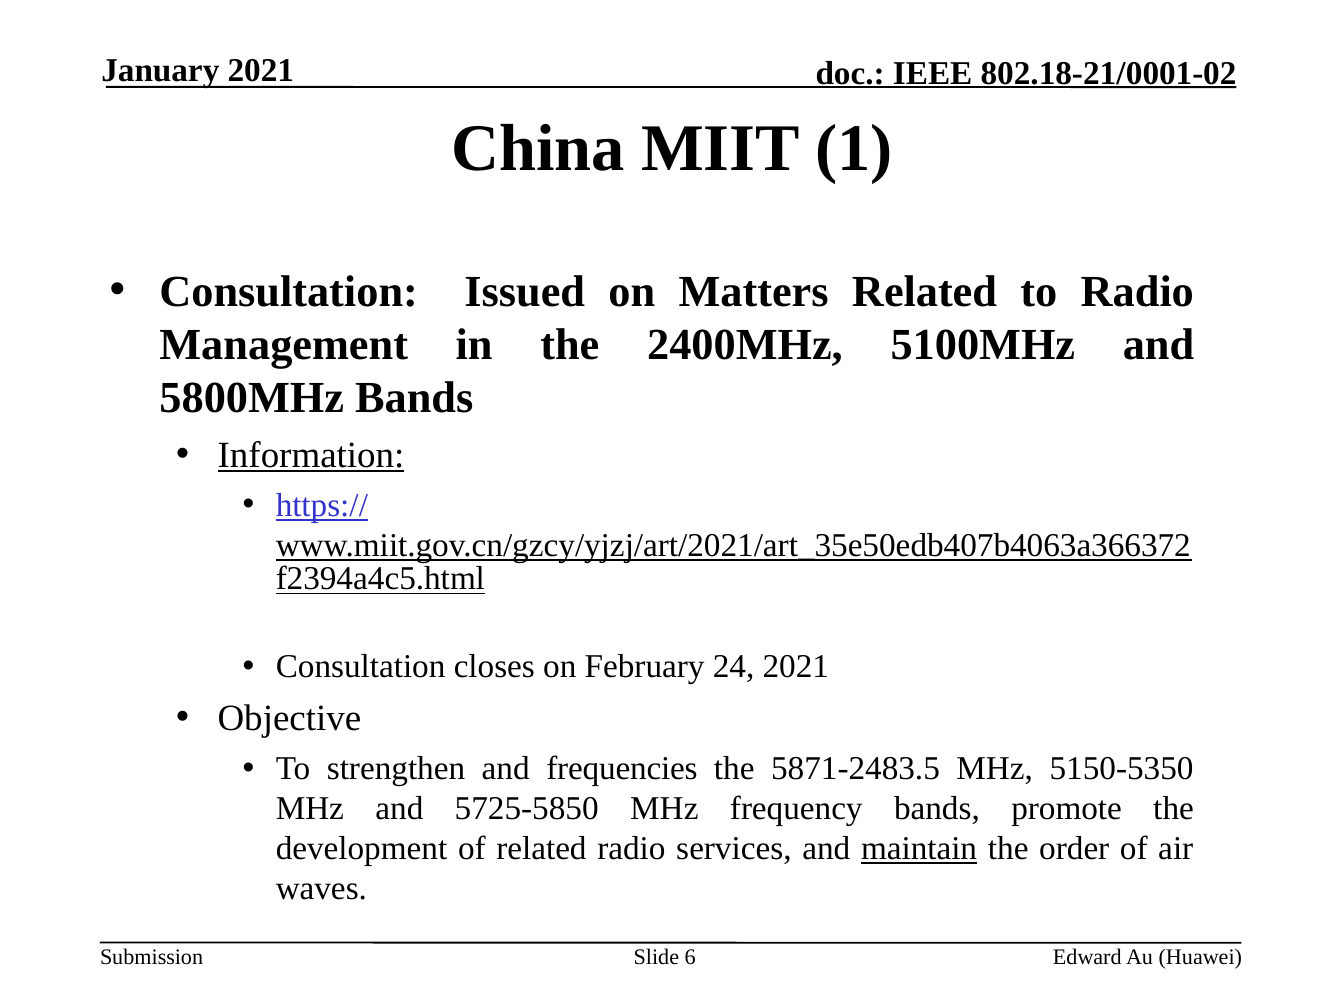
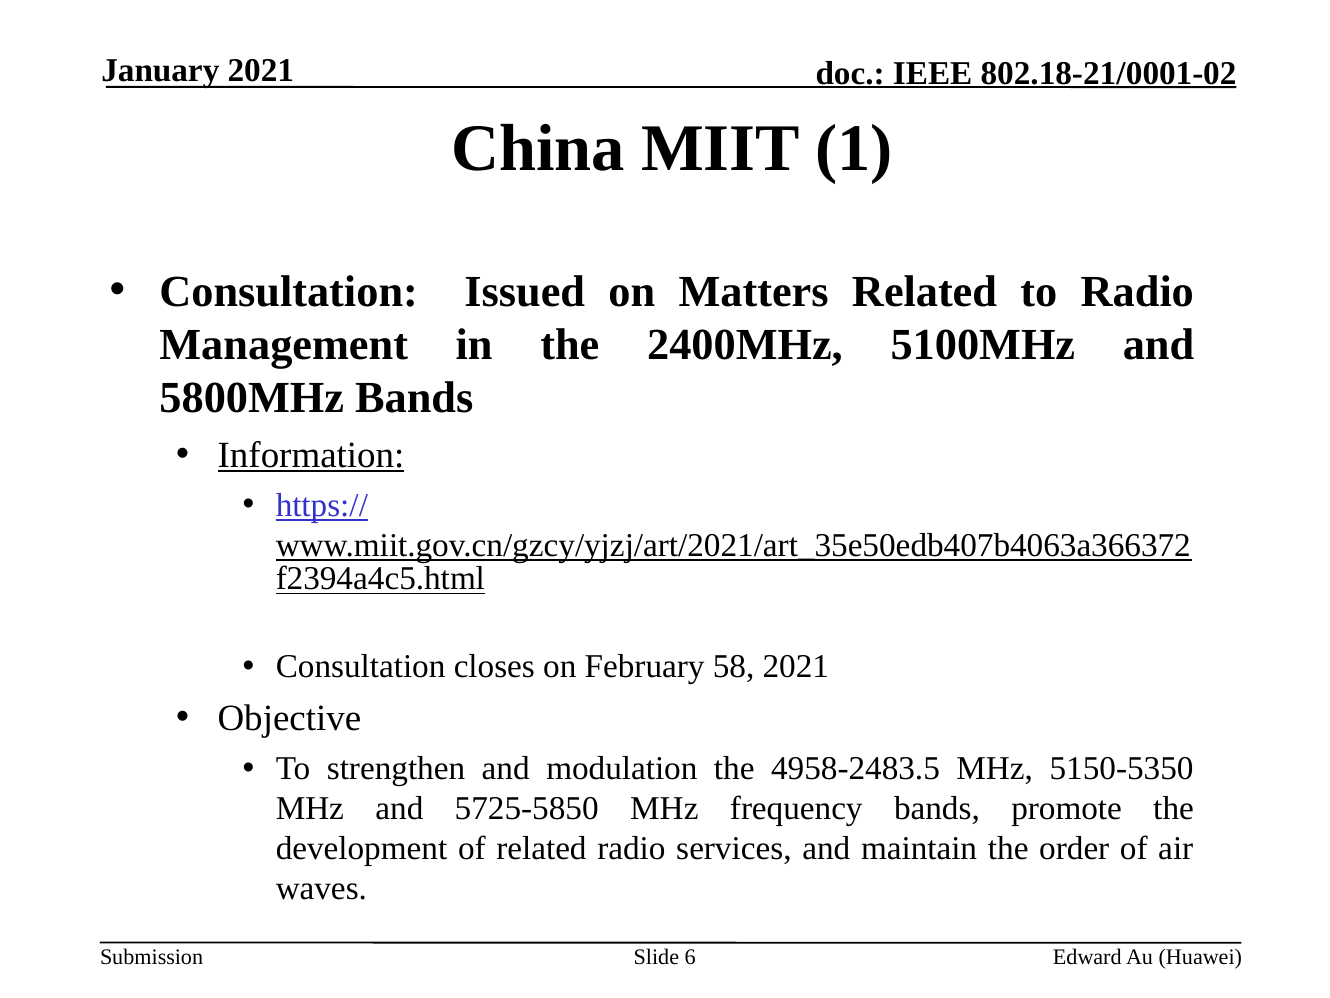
24: 24 -> 58
frequencies: frequencies -> modulation
5871-2483.5: 5871-2483.5 -> 4958-2483.5
maintain underline: present -> none
